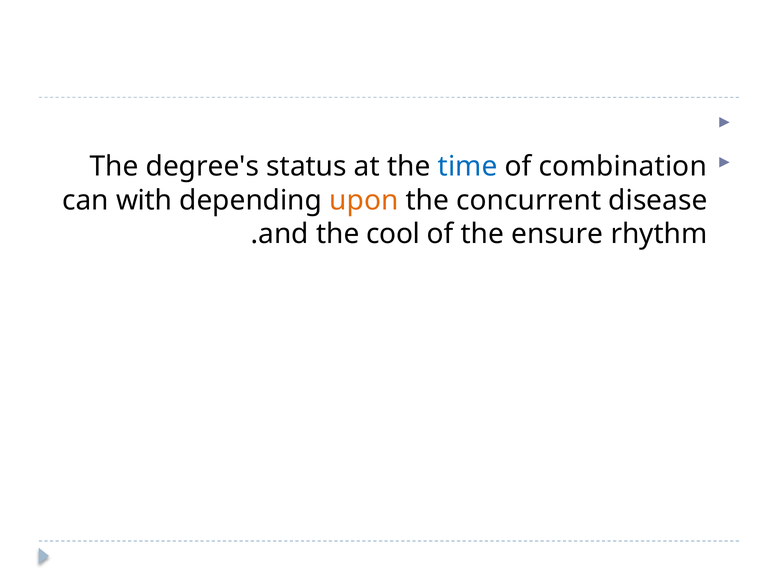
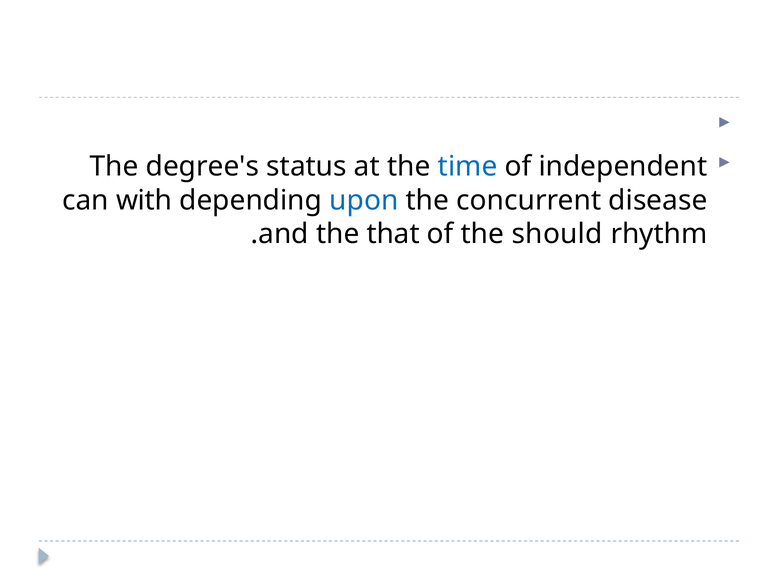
combination: combination -> independent
upon colour: orange -> blue
cool: cool -> that
ensure: ensure -> should
